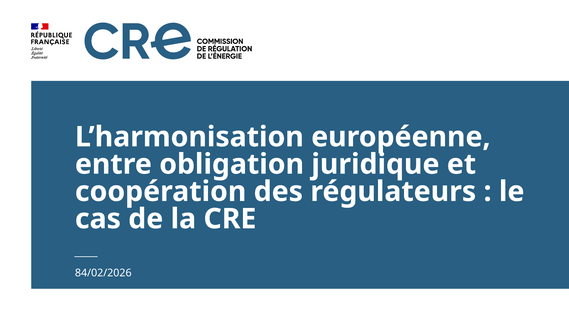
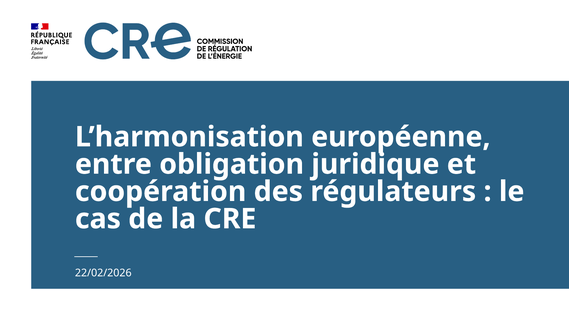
84/02/2026: 84/02/2026 -> 22/02/2026
